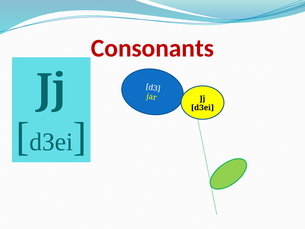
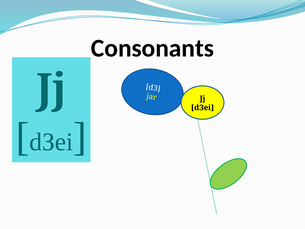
Consonants colour: red -> black
